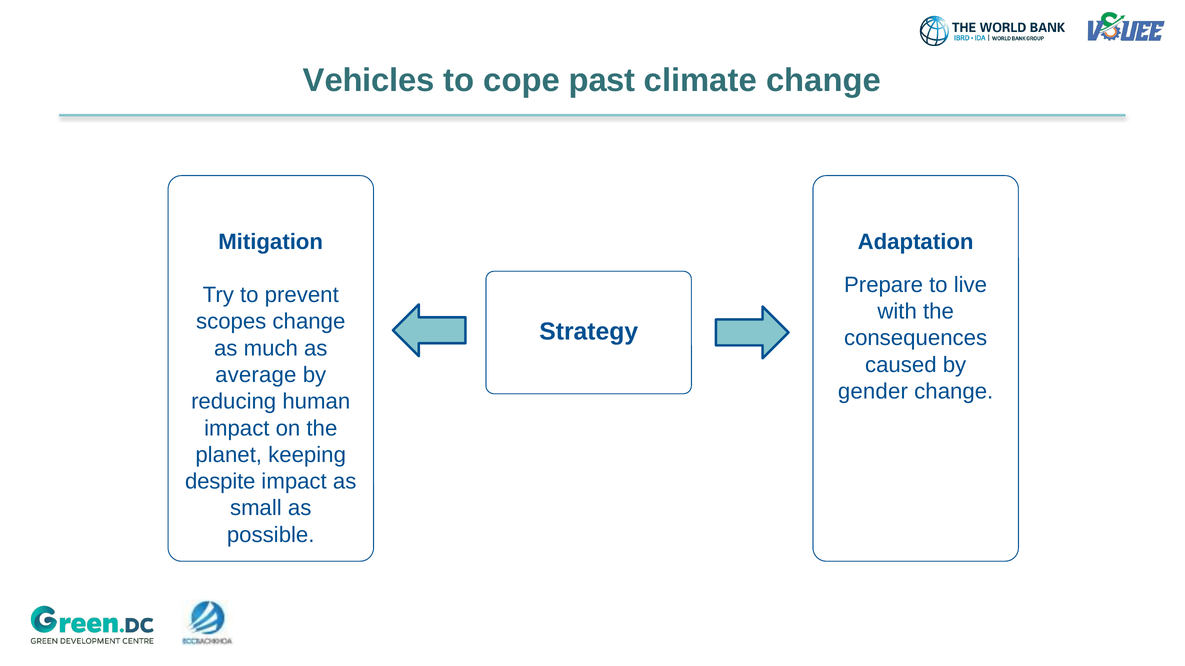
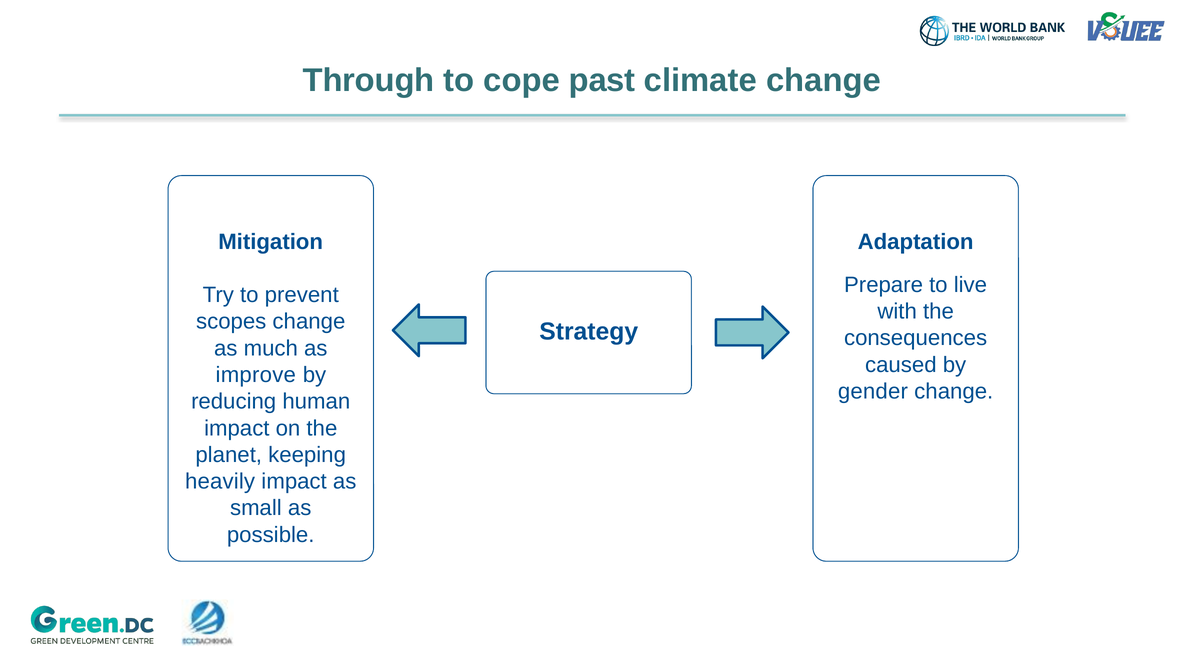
Vehicles: Vehicles -> Through
average: average -> improve
despite: despite -> heavily
